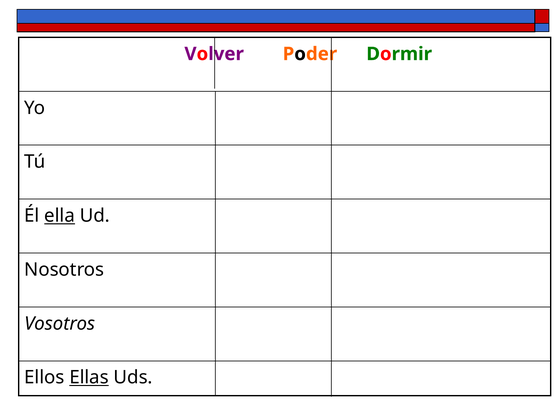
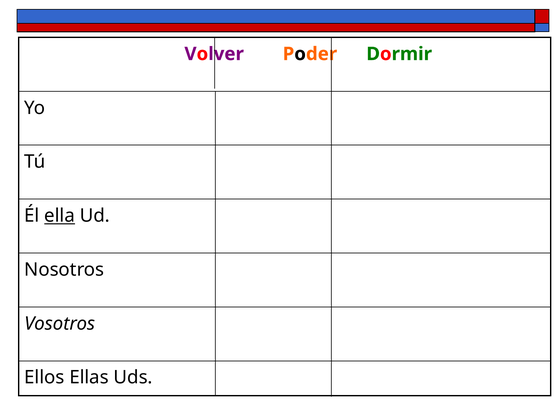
Ellas underline: present -> none
